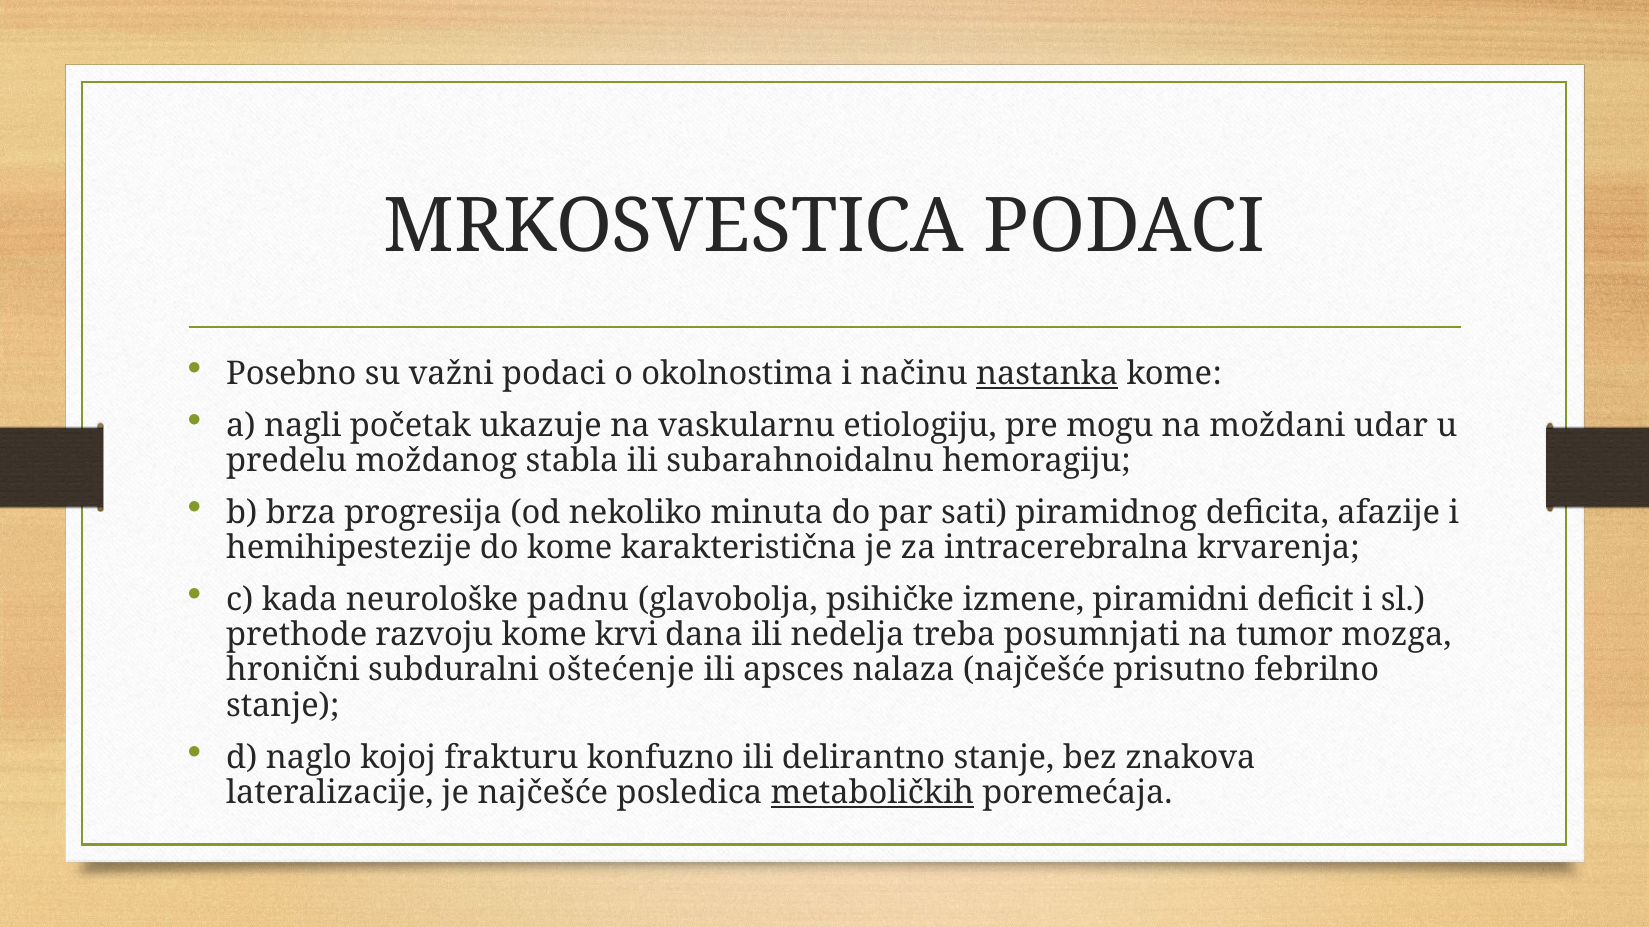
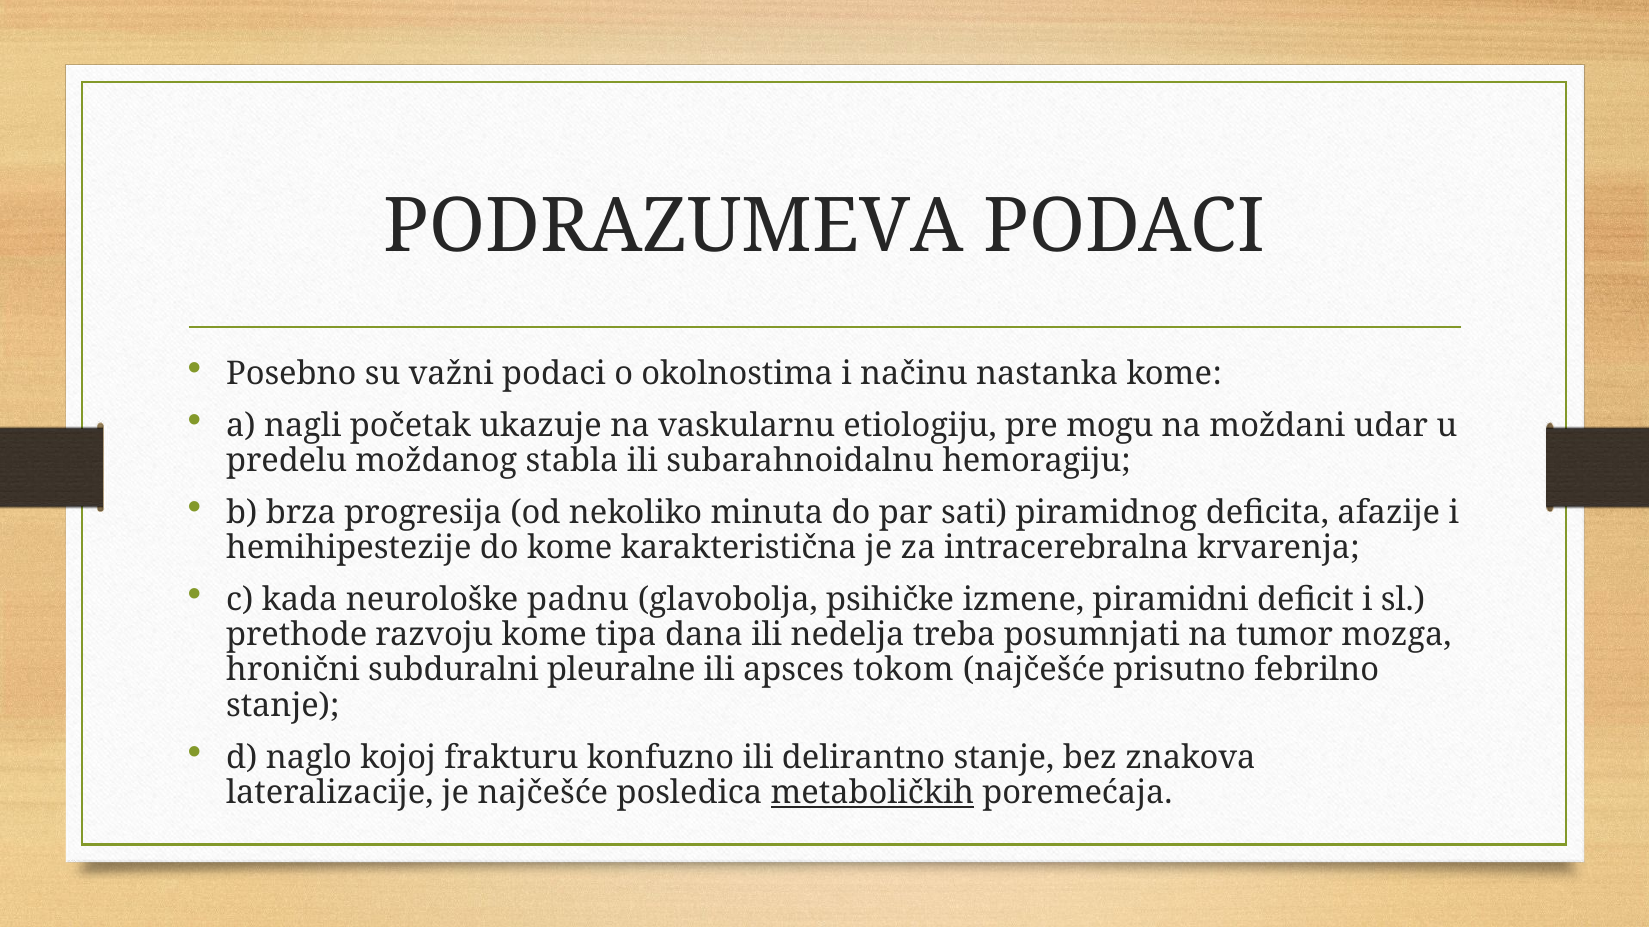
MRKOSVESTICA: MRKOSVESTICA -> PODRAZUMEVA
nastanka underline: present -> none
krvi: krvi -> tipa
oštećenje: oštećenje -> pleuralne
nalaza: nalaza -> tokom
